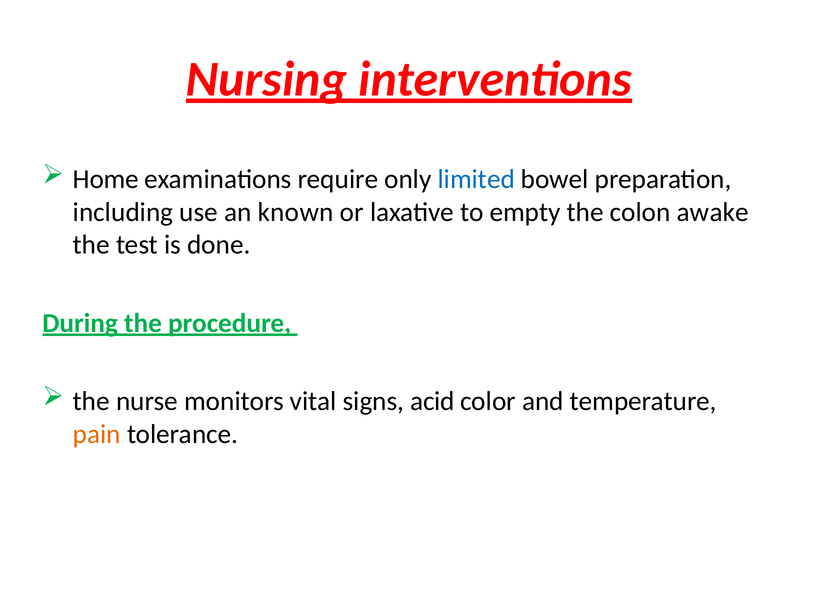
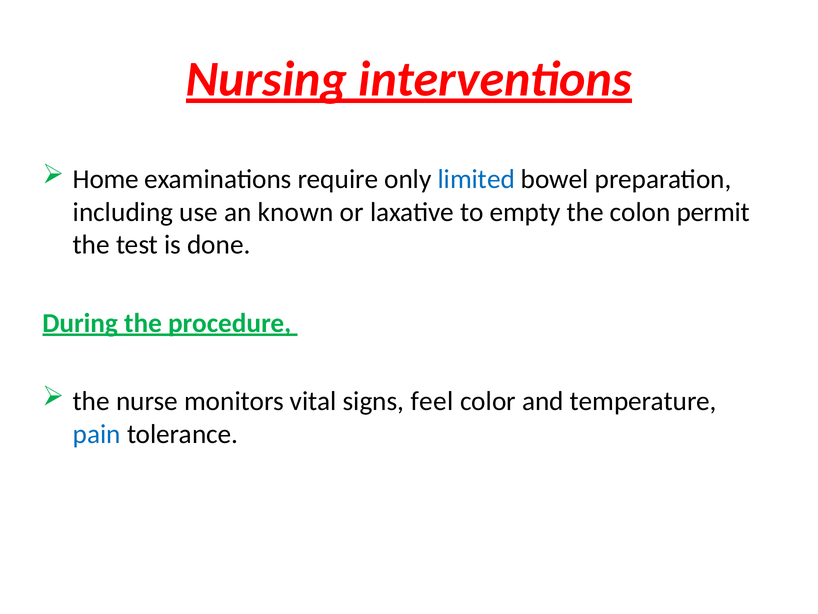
awake: awake -> permit
acid: acid -> feel
pain colour: orange -> blue
